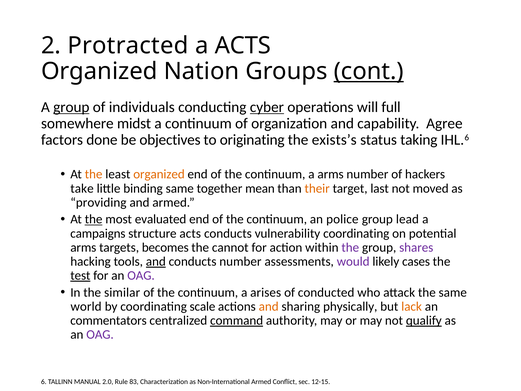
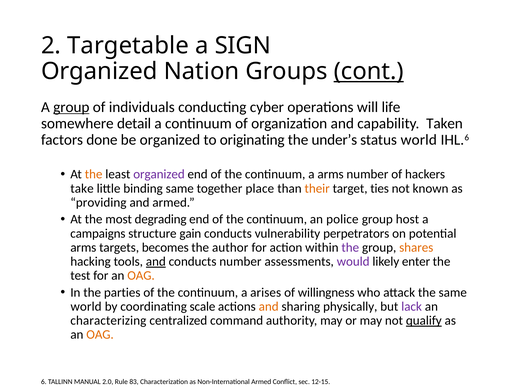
Protracted: Protracted -> Targetable
a ACTS: ACTS -> SIGN
cyber underline: present -> none
full: full -> life
midst: midst -> detail
Agree: Agree -> Taken
be objectives: objectives -> organized
exists’s: exists’s -> under’s
status taking: taking -> world
organized at (159, 174) colour: orange -> purple
mean: mean -> place
last: last -> ties
moved: moved -> known
the at (94, 219) underline: present -> none
evaluated: evaluated -> degrading
lead: lead -> host
structure acts: acts -> gain
vulnerability coordinating: coordinating -> perpetrators
cannot: cannot -> author
shares colour: purple -> orange
cases: cases -> enter
test underline: present -> none
OAG at (141, 275) colour: purple -> orange
similar: similar -> parties
conducted: conducted -> willingness
lack colour: orange -> purple
commentators: commentators -> characterizing
command underline: present -> none
OAG at (100, 334) colour: purple -> orange
